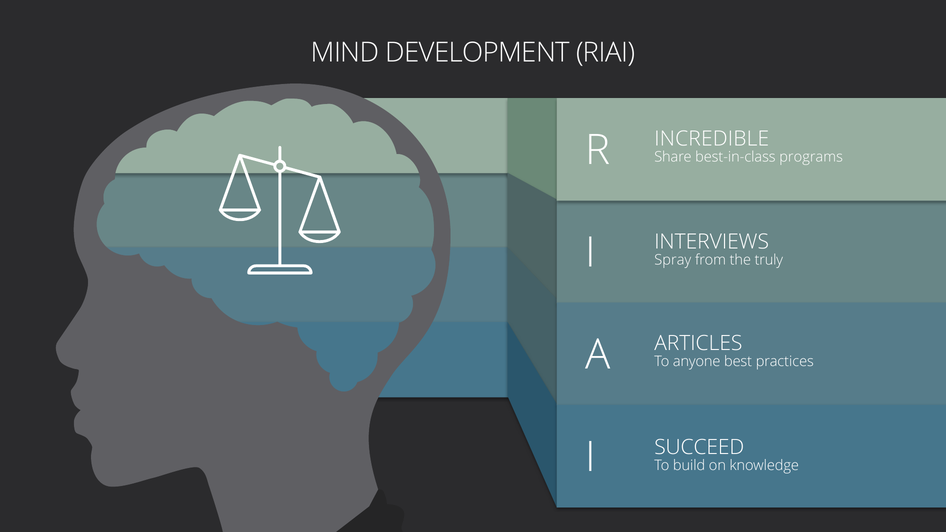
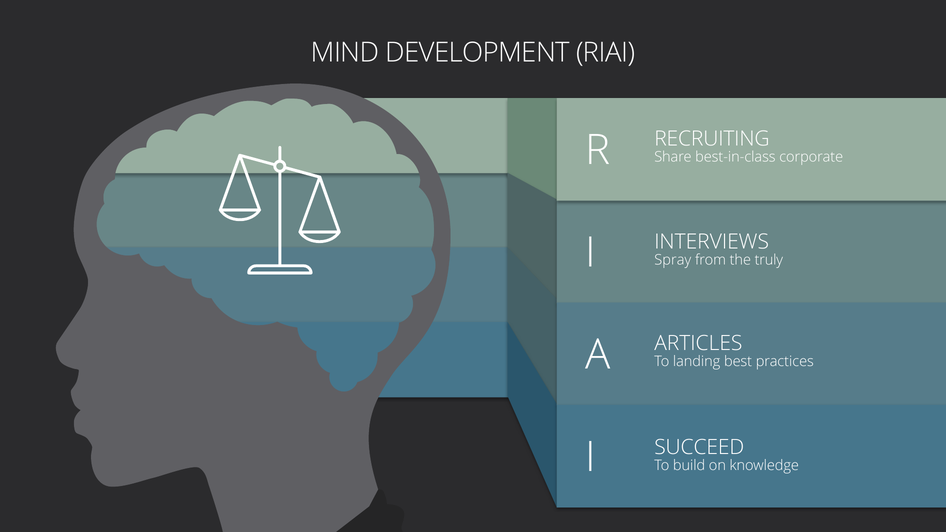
INCREDIBLE: INCREDIBLE -> RECRUITING
programs: programs -> corporate
anyone: anyone -> landing
